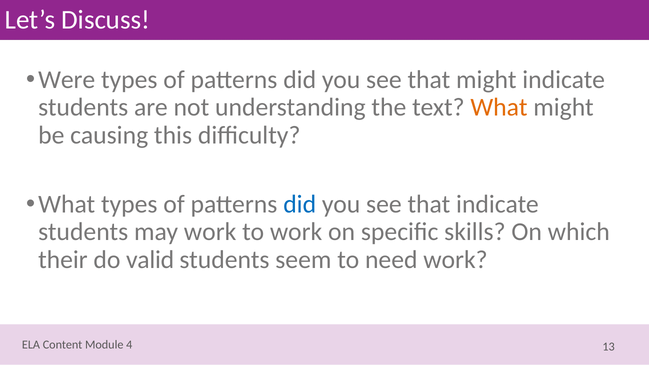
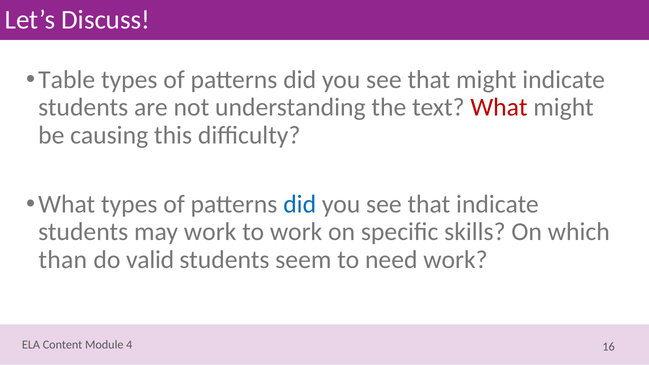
Were: Were -> Table
What at (499, 107) colour: orange -> red
their: their -> than
13: 13 -> 16
